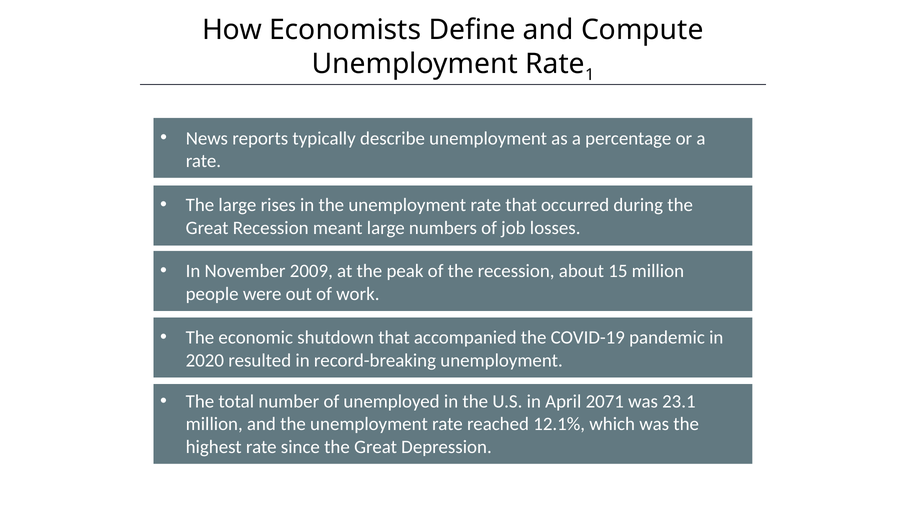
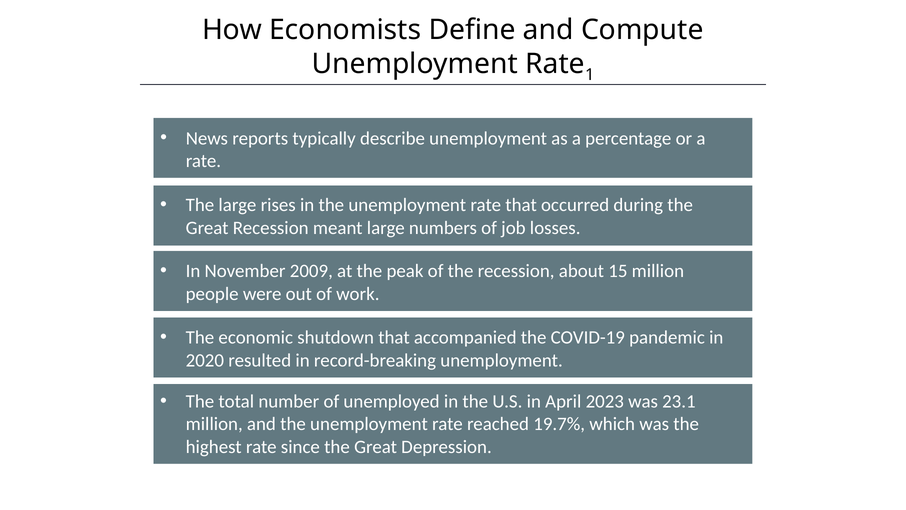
2071: 2071 -> 2023
12.1%: 12.1% -> 19.7%
